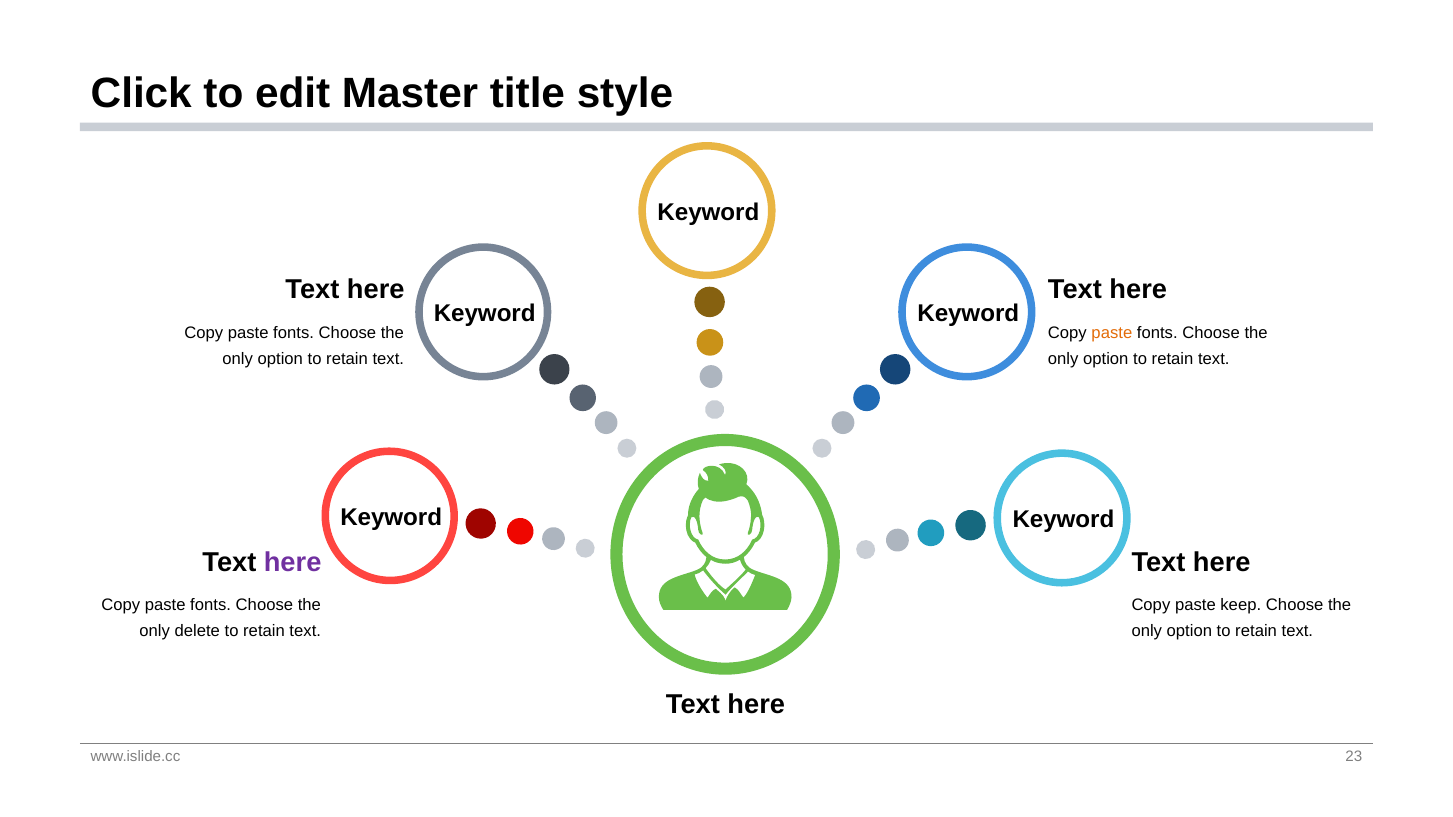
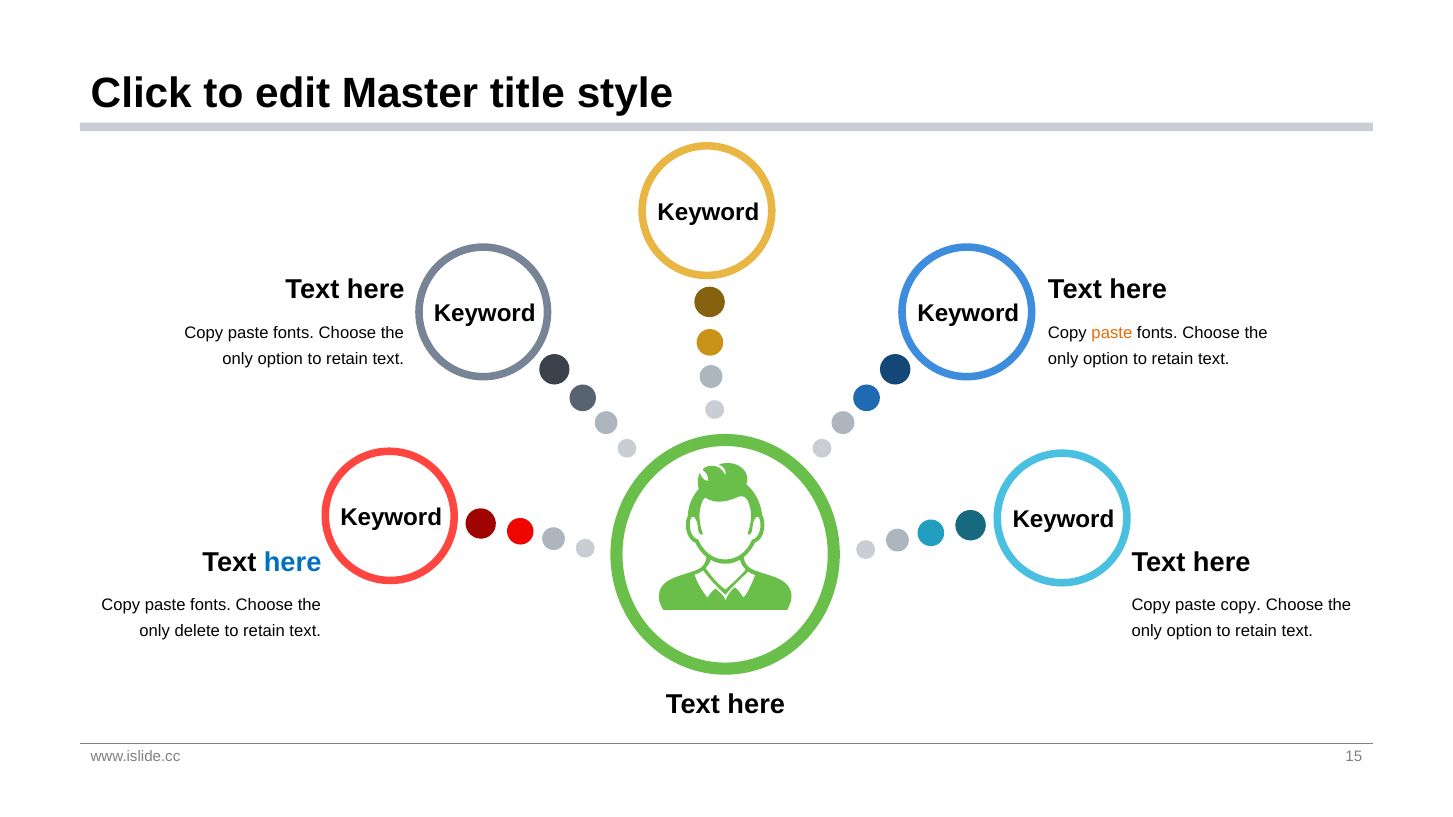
here at (293, 562) colour: purple -> blue
paste keep: keep -> copy
23: 23 -> 15
